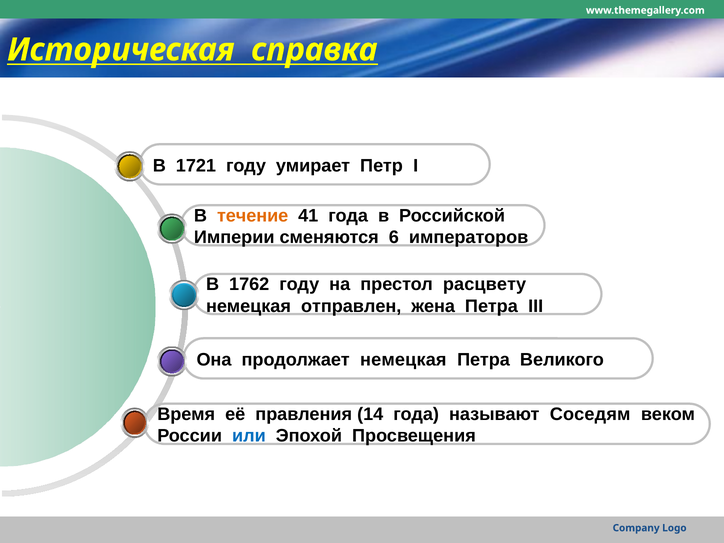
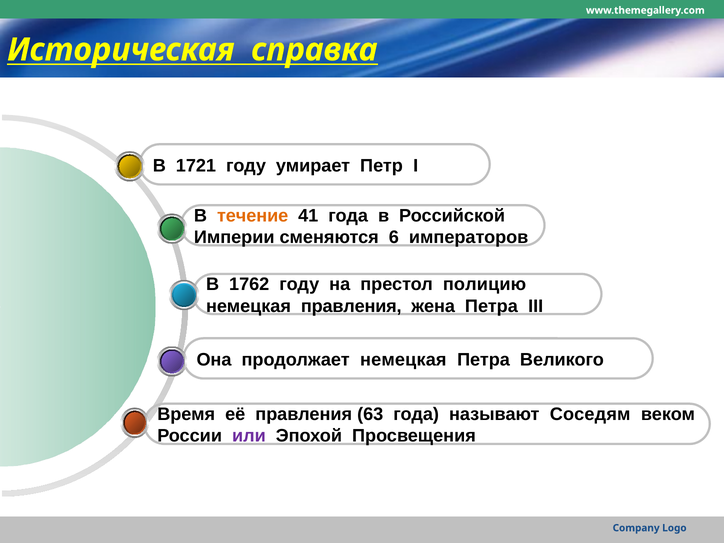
расцвету: расцвету -> полицию
отправлен at (351, 306): отправлен -> правления
14: 14 -> 63
или colour: blue -> purple
